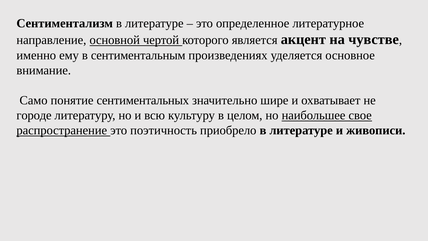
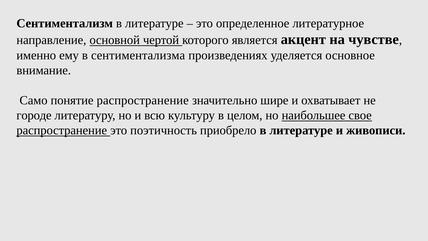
сентиментальным: сентиментальным -> сентиментализма
понятие сентиментальных: сентиментальных -> распространение
